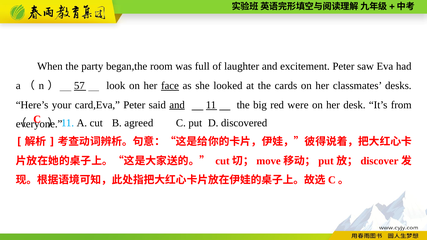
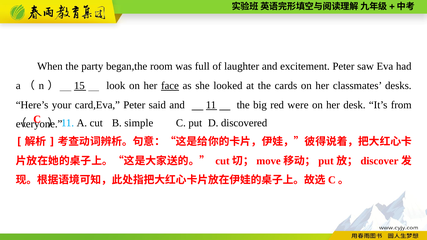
57: 57 -> 15
and at (177, 105) underline: present -> none
agreed: agreed -> simple
